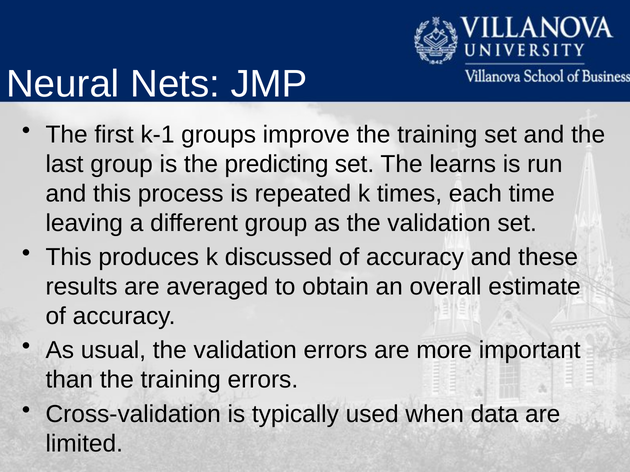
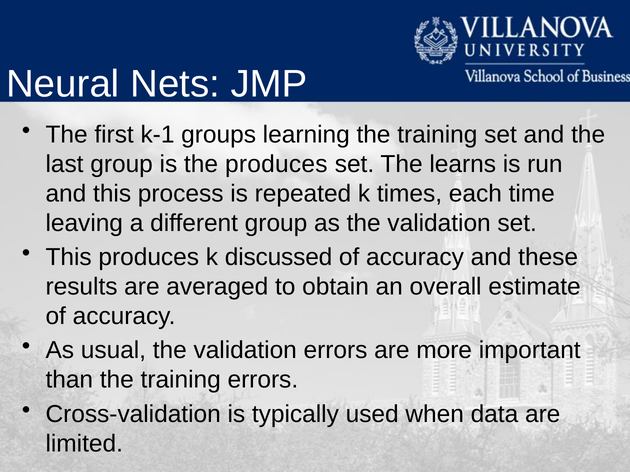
improve: improve -> learning
the predicting: predicting -> produces
